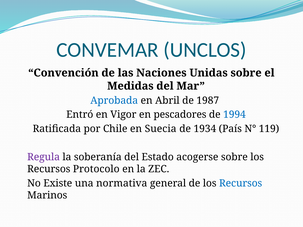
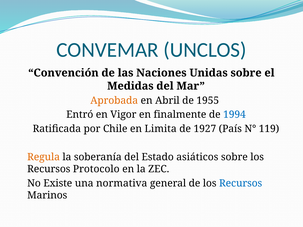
Aprobada colour: blue -> orange
1987: 1987 -> 1955
pescadores: pescadores -> finalmente
Suecia: Suecia -> Limita
1934: 1934 -> 1927
Regula colour: purple -> orange
acogerse: acogerse -> asiáticos
